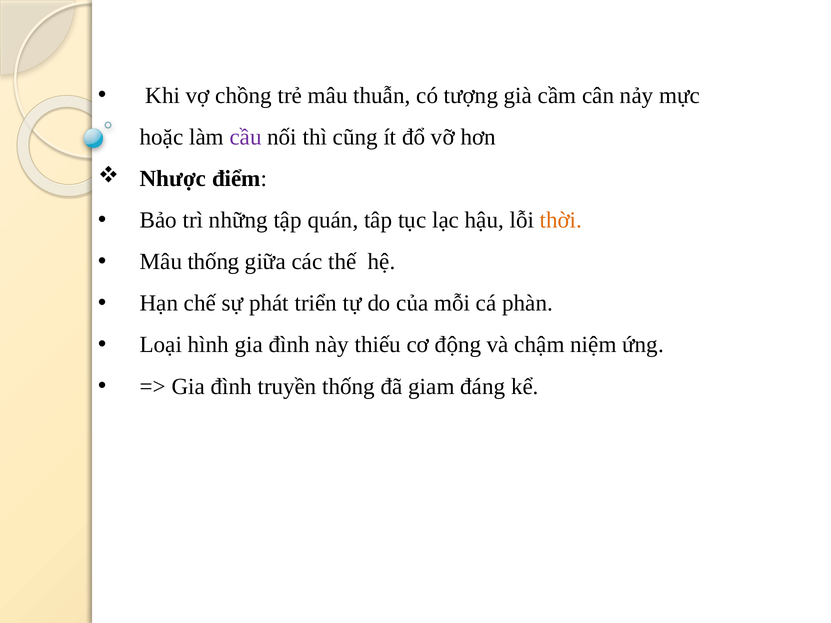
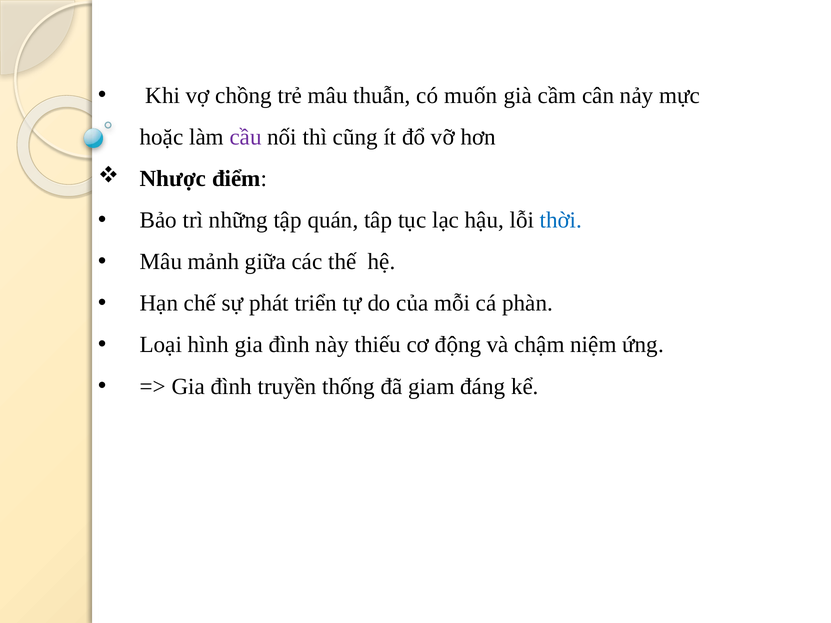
tượng: tượng -> muốn
thời colour: orange -> blue
Mâu thống: thống -> mảnh
